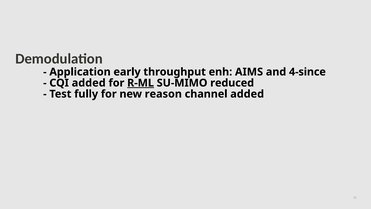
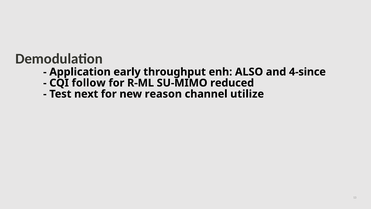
AIMS: AIMS -> ALSO
CQI added: added -> follow
R-ML underline: present -> none
fully: fully -> next
channel added: added -> utilize
